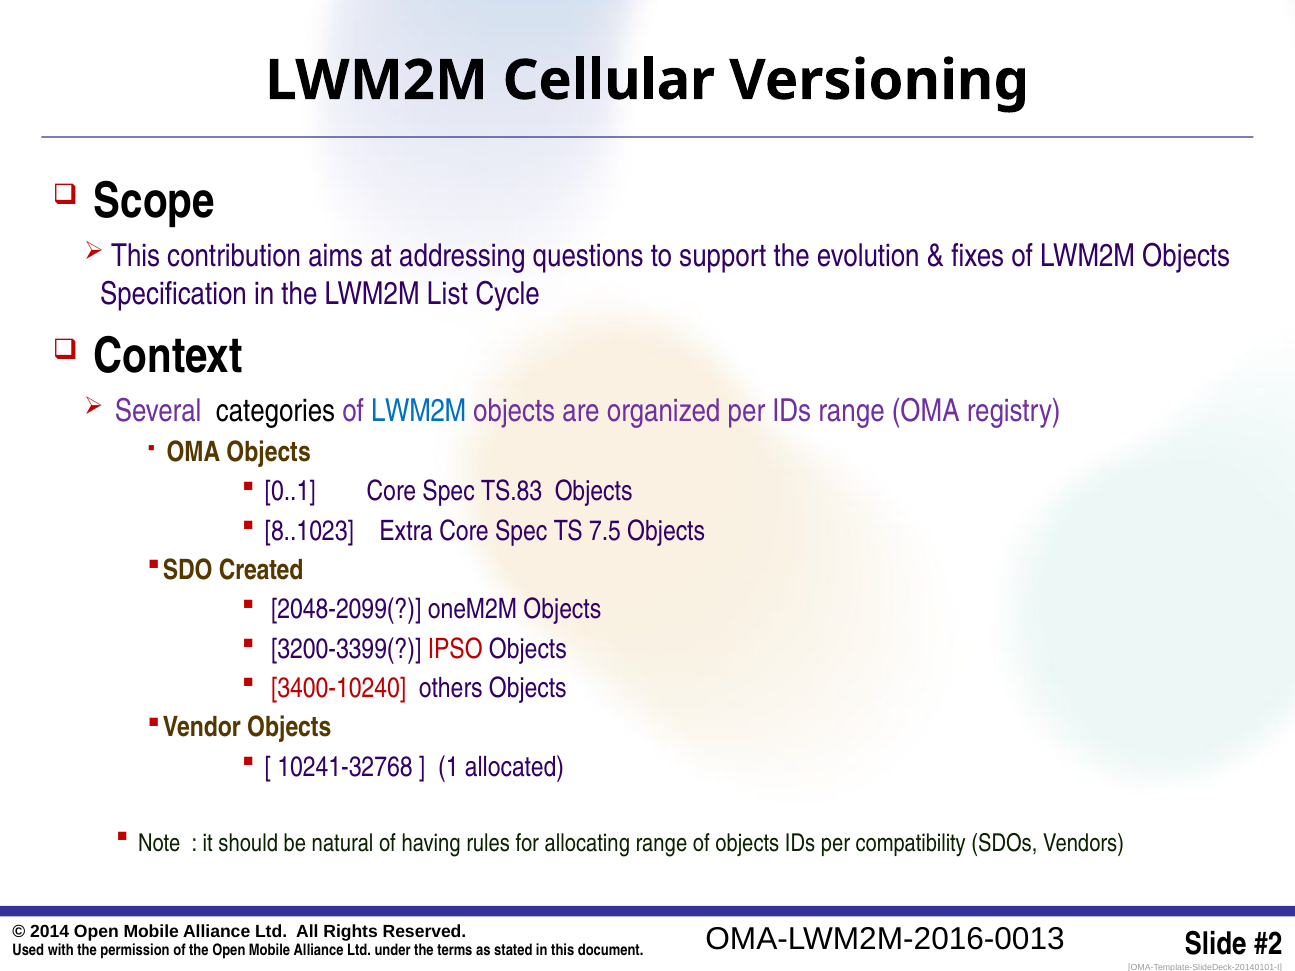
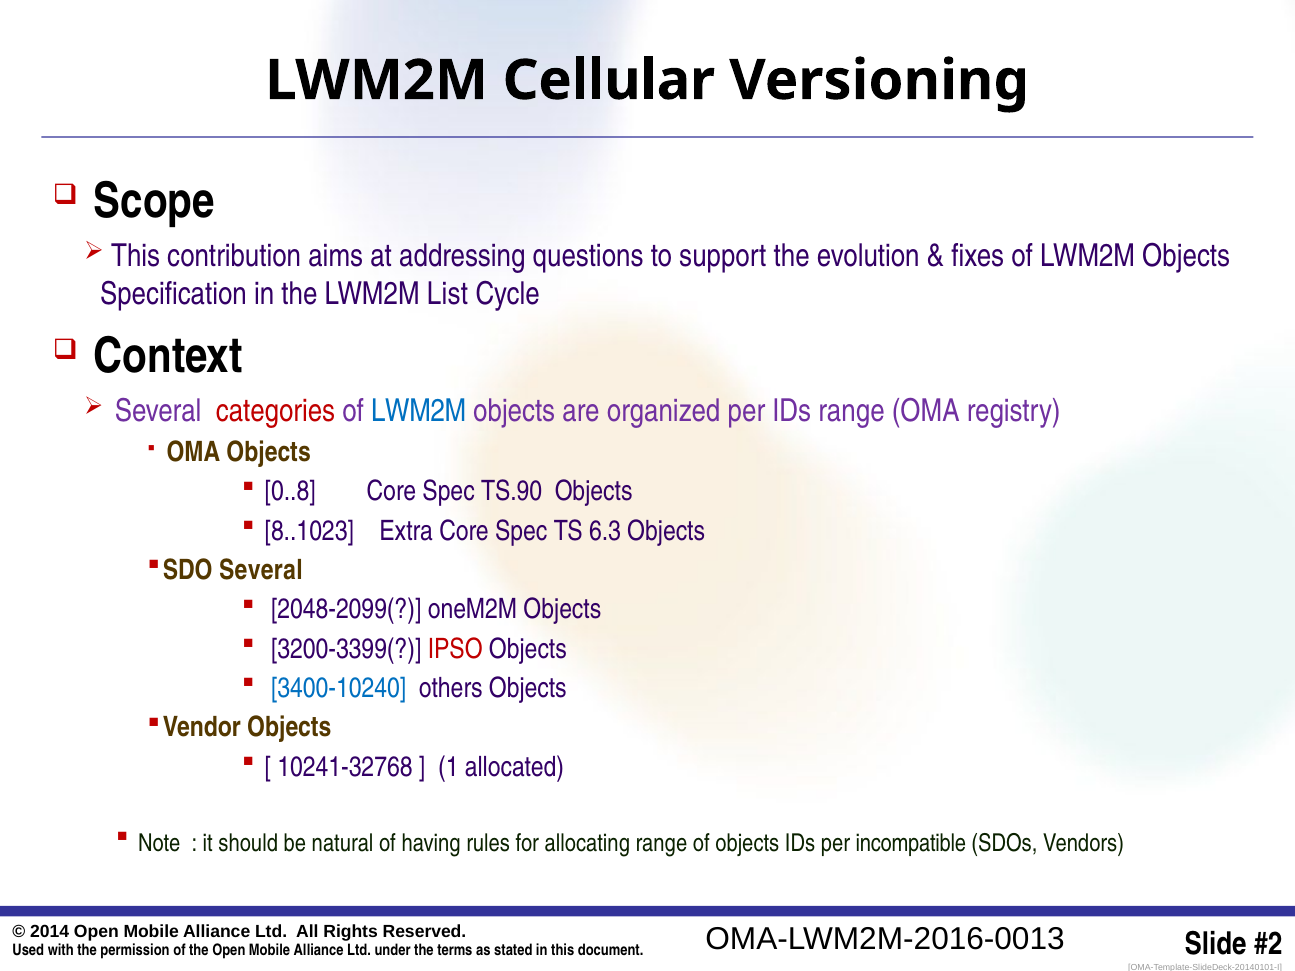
categories colour: black -> red
0..1: 0..1 -> 0..8
TS.83: TS.83 -> TS.90
7.5: 7.5 -> 6.3
SDO Created: Created -> Several
3400-10240 colour: red -> blue
compatibility: compatibility -> incompatible
